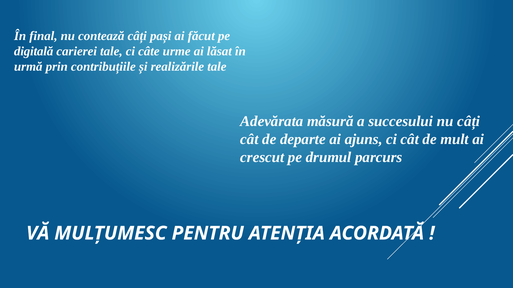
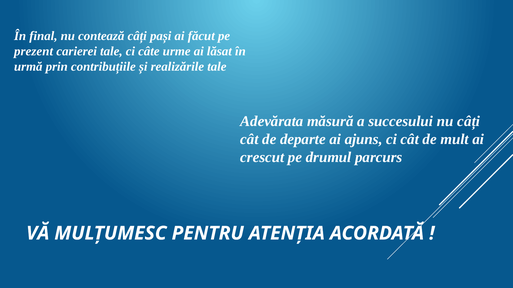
digitală: digitală -> prezent
